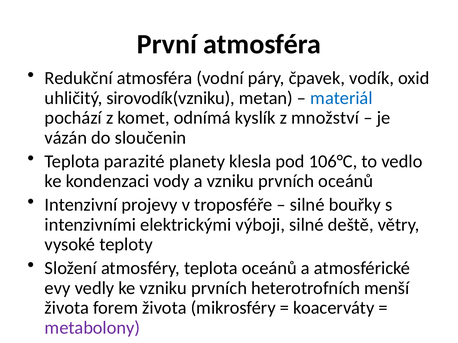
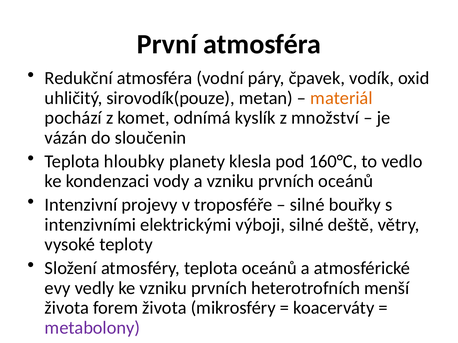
sirovodík(vzniku: sirovodík(vzniku -> sirovodík(pouze
materiál colour: blue -> orange
parazité: parazité -> hloubky
106°C: 106°C -> 160°C
